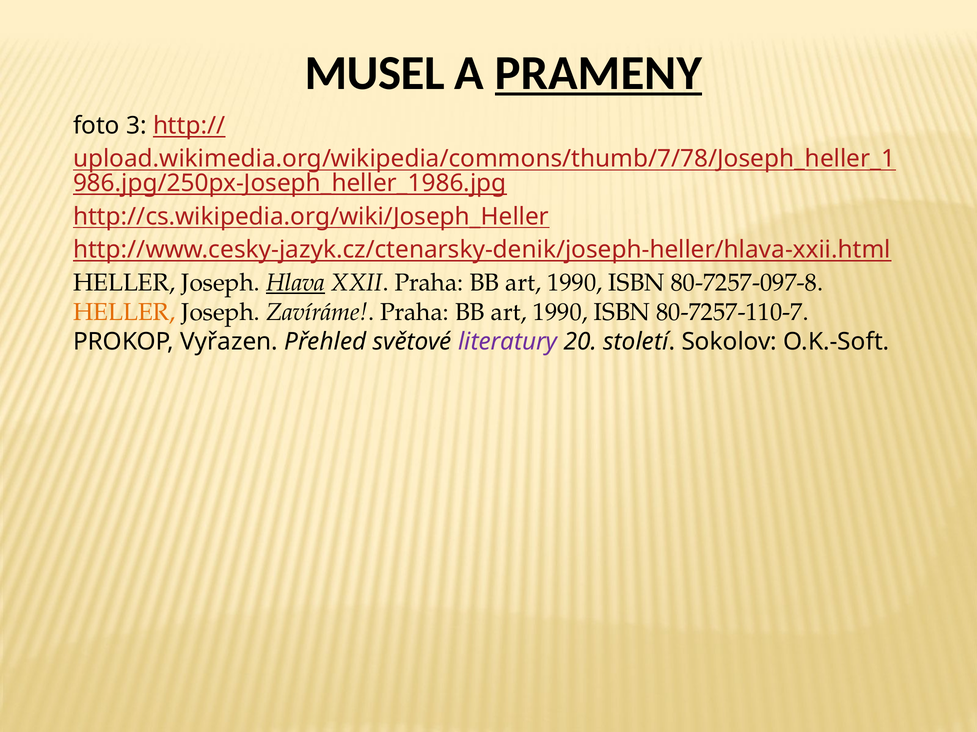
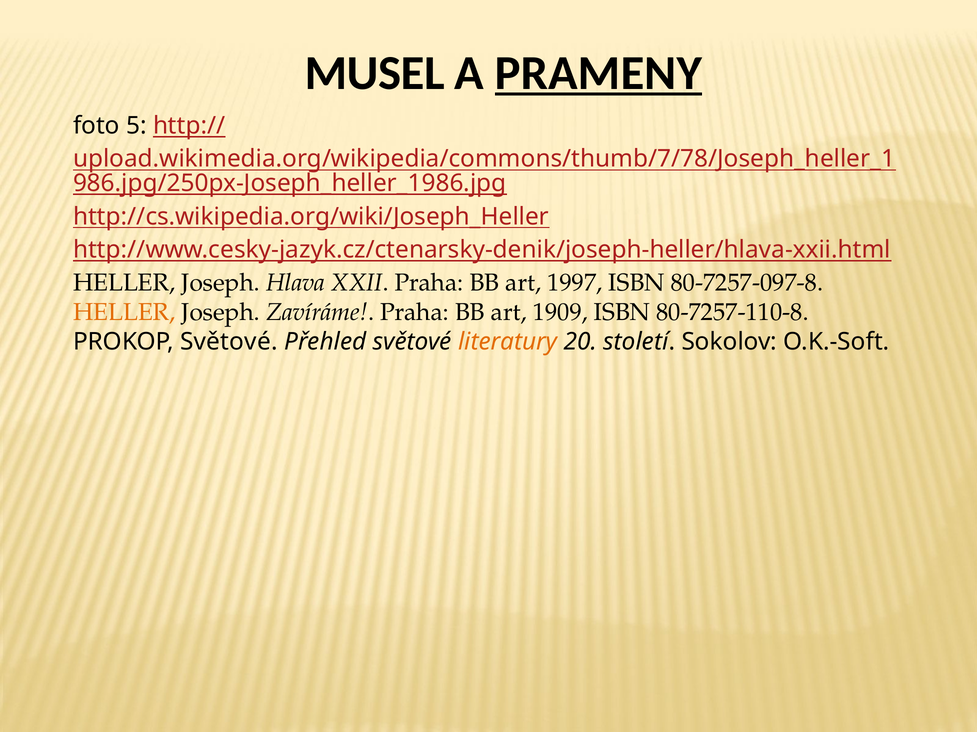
3: 3 -> 5
Hlava underline: present -> none
1990 at (575, 283): 1990 -> 1997
1990 at (560, 313): 1990 -> 1909
80-7257-110-7: 80-7257-110-7 -> 80-7257-110-8
PROKOP Vyřazen: Vyřazen -> Světové
literatury colour: purple -> orange
